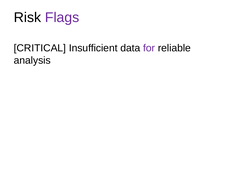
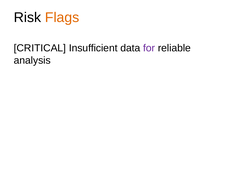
Flags colour: purple -> orange
